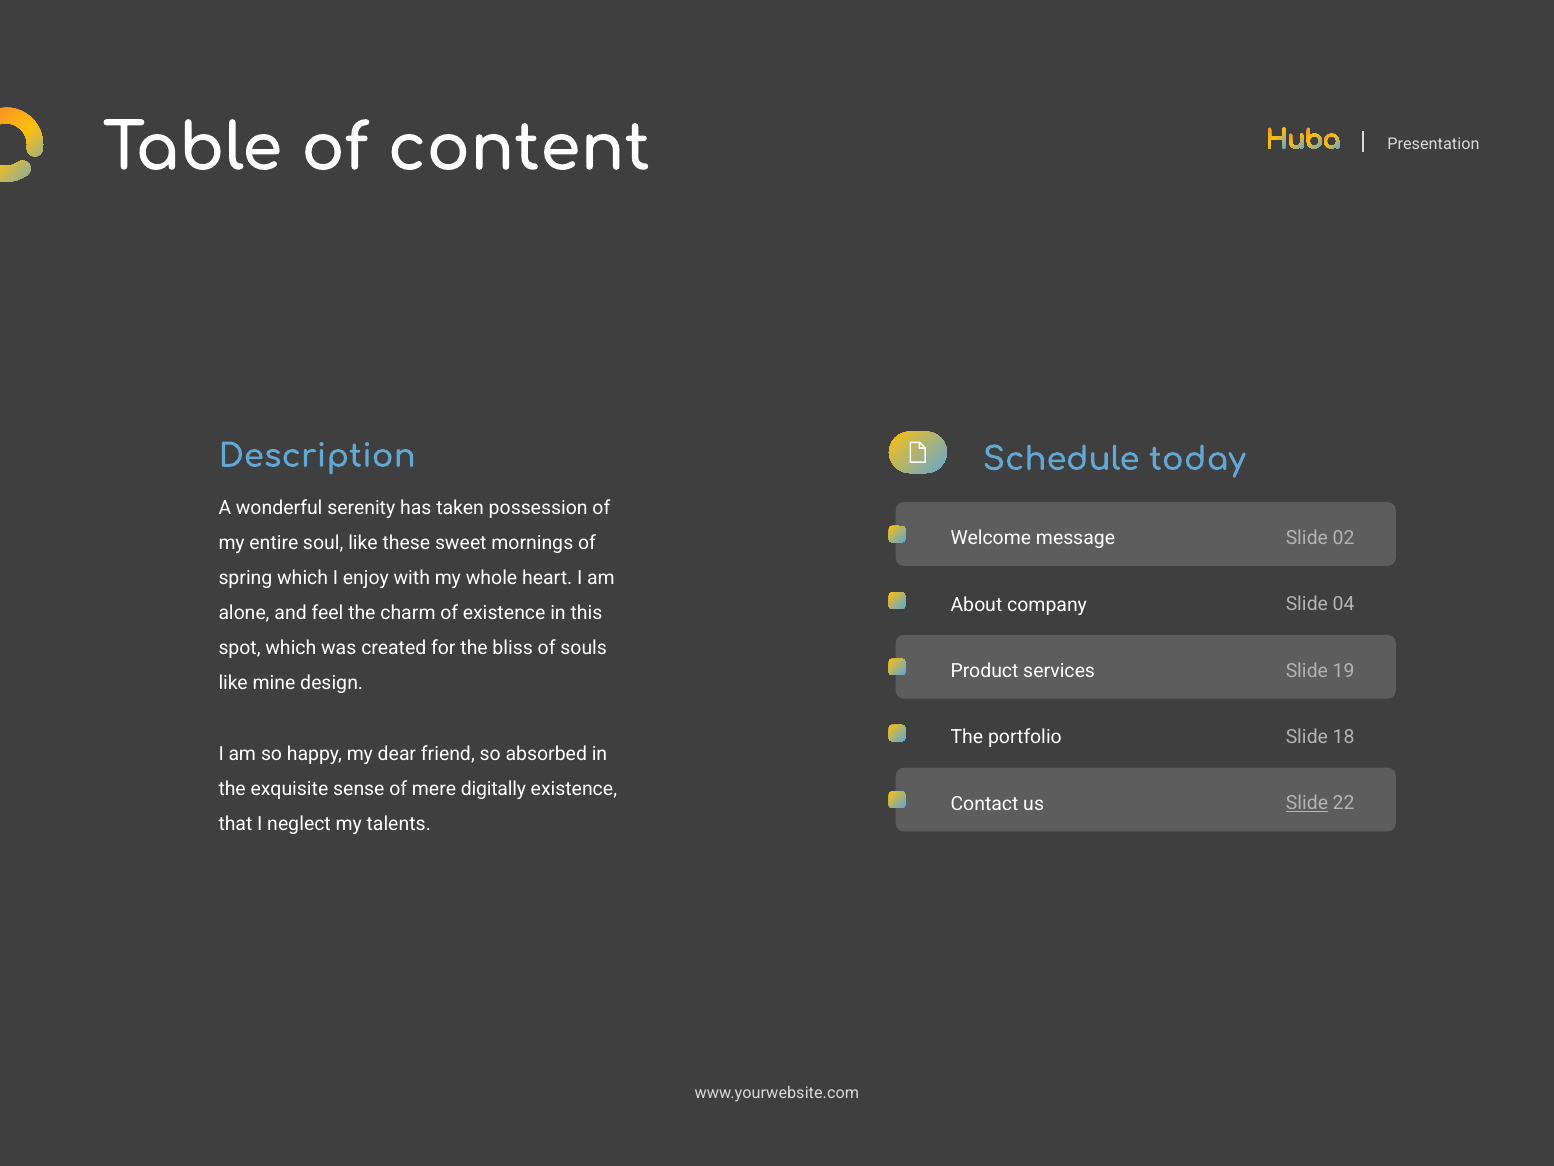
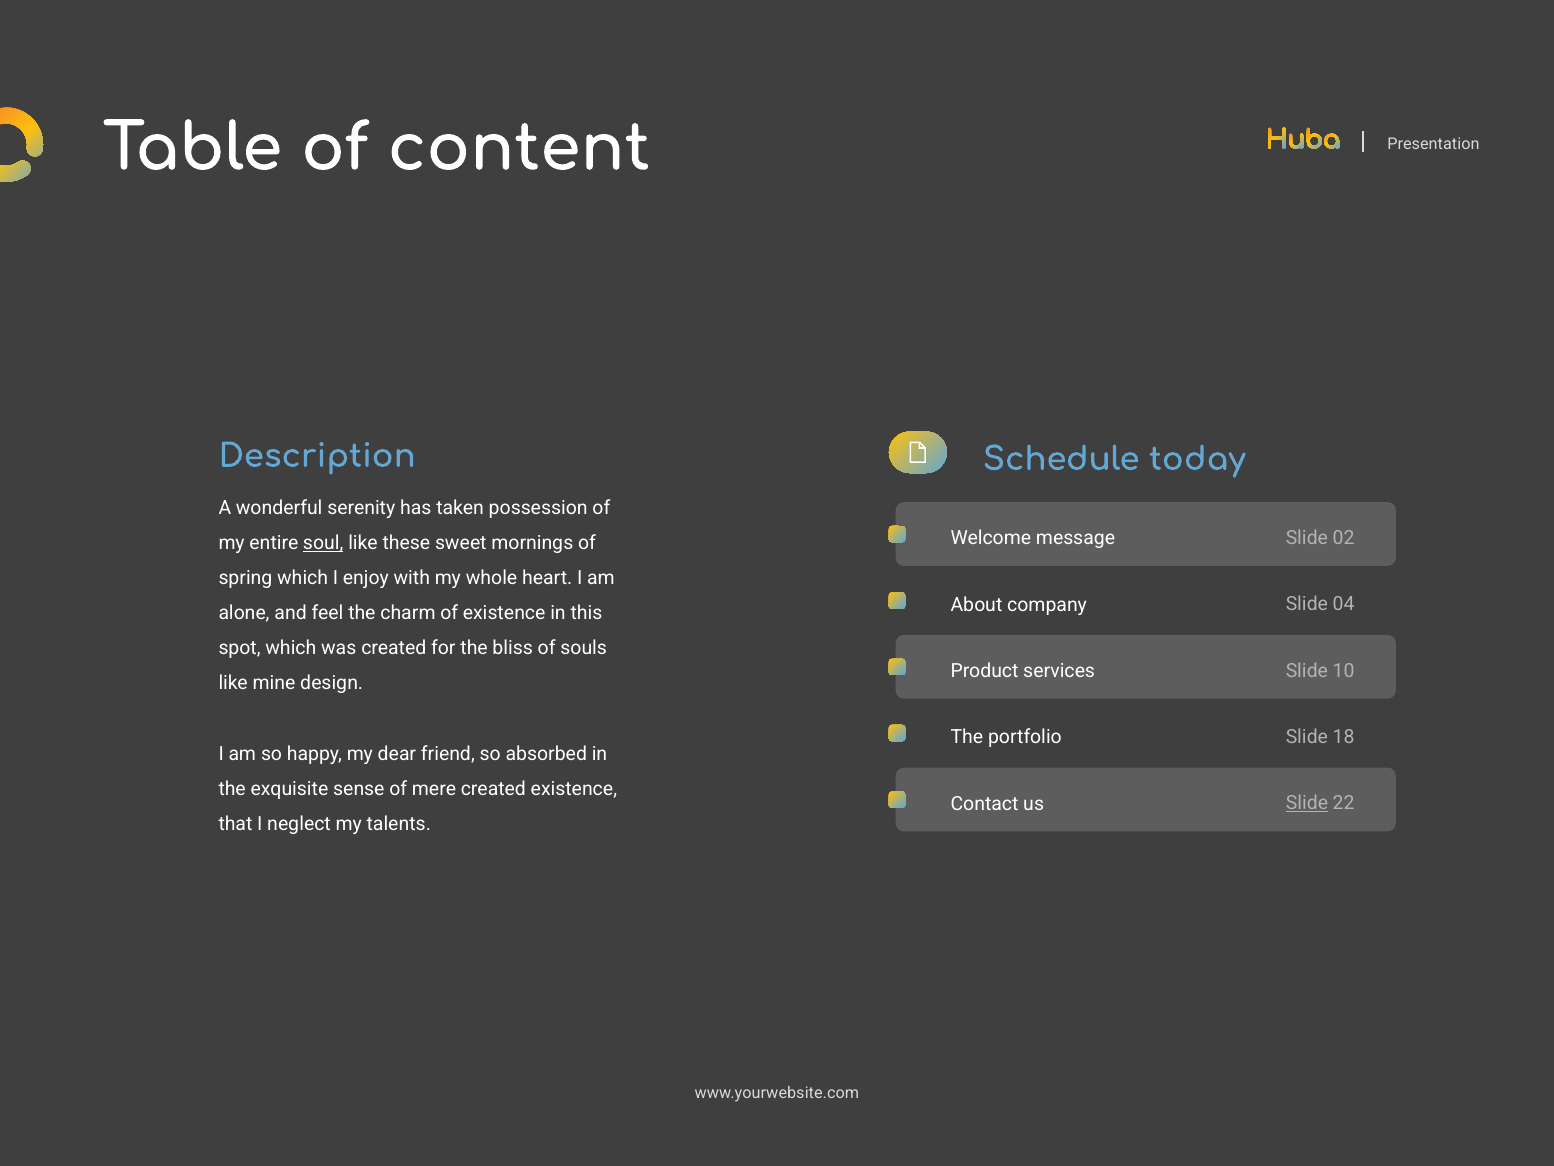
soul underline: none -> present
19: 19 -> 10
mere digitally: digitally -> created
